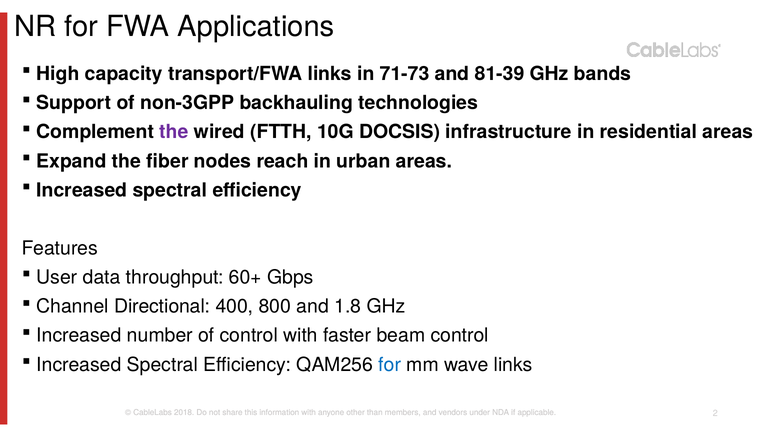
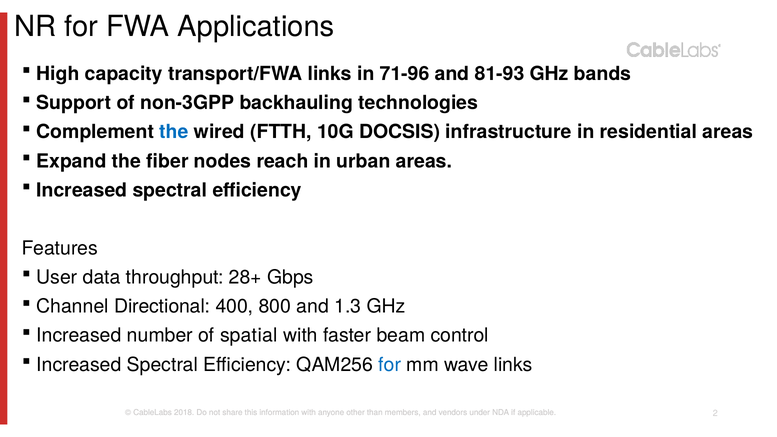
71-73: 71-73 -> 71-96
81-39: 81-39 -> 81-93
the at (174, 132) colour: purple -> blue
60+: 60+ -> 28+
1.8: 1.8 -> 1.3
of control: control -> spatial
